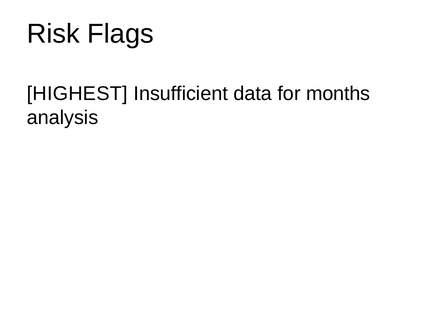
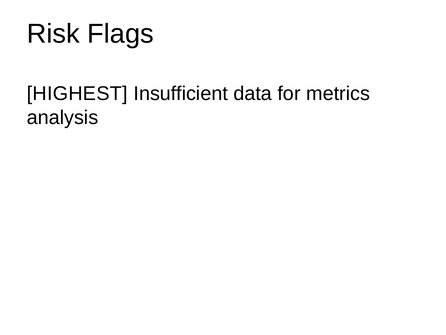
months: months -> metrics
